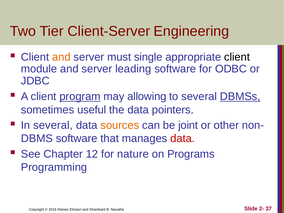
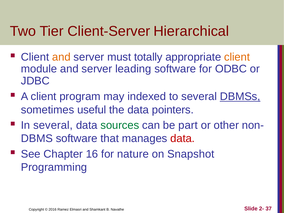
Engineering: Engineering -> Hierarchical
single: single -> totally
client at (237, 57) colour: black -> orange
program underline: present -> none
allowing: allowing -> indexed
sources colour: orange -> green
joint: joint -> part
12: 12 -> 16
Programs: Programs -> Snapshot
